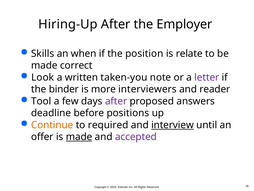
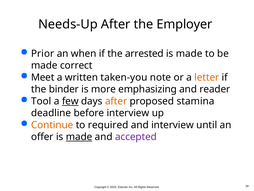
Hiring-Up: Hiring-Up -> Needs-Up
Skills: Skills -> Prior
position: position -> arrested
relate at (189, 53): relate -> made
Look: Look -> Meet
letter colour: purple -> orange
interviewers: interviewers -> emphasizing
few underline: none -> present
after at (116, 101) colour: purple -> orange
answers: answers -> stamina
before positions: positions -> interview
interview at (173, 125) underline: present -> none
